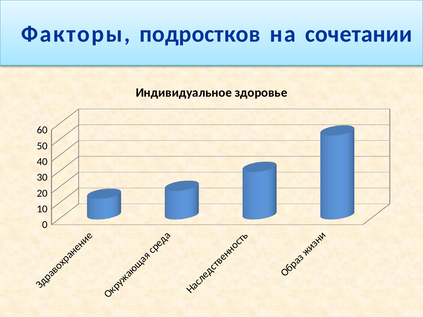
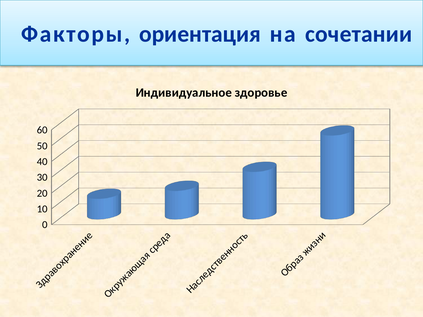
подростков: подростков -> ориентация
